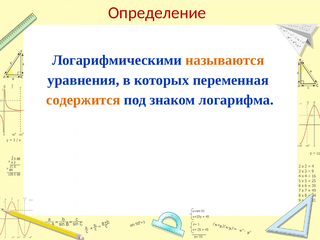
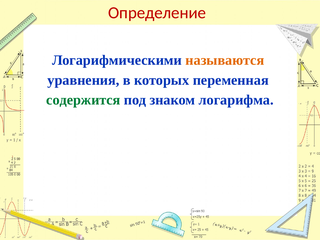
содержится colour: orange -> green
